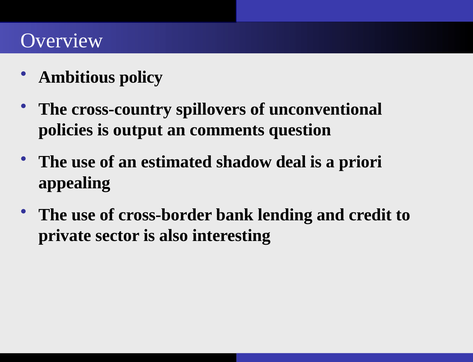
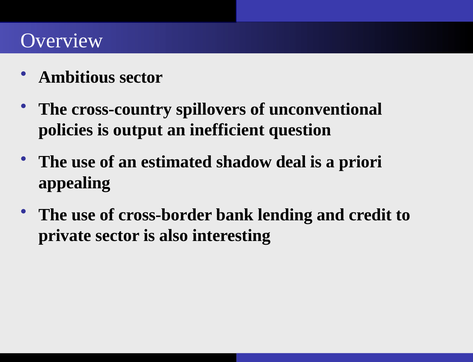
Ambitious policy: policy -> sector
comments: comments -> inefficient
